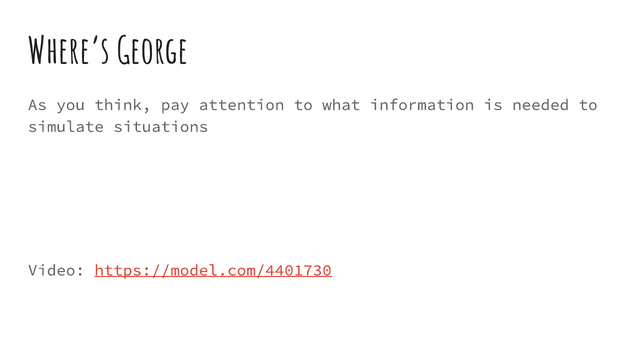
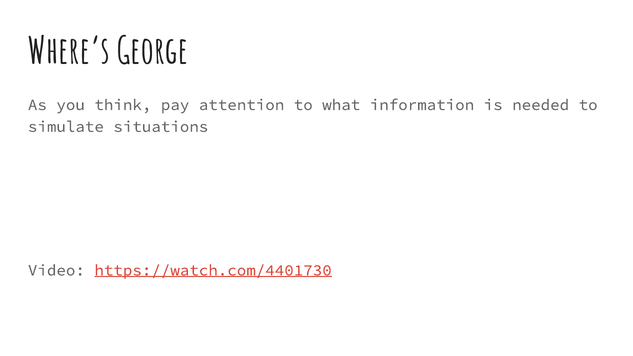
https://model.com/4401730: https://model.com/4401730 -> https://watch.com/4401730
